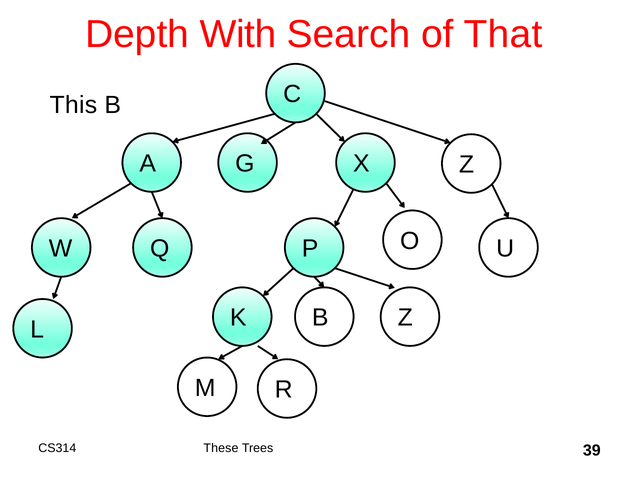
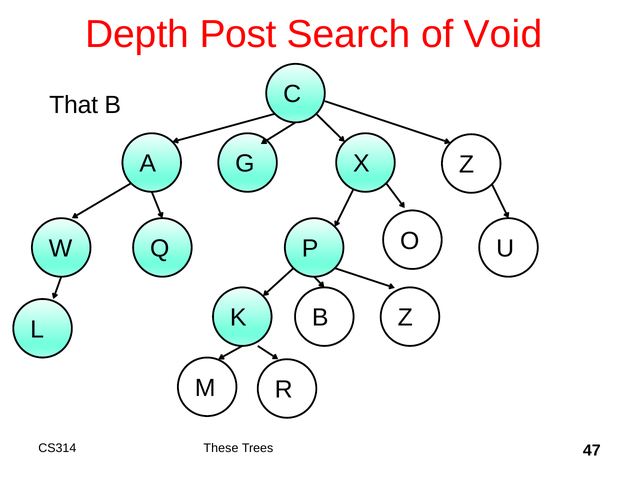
With: With -> Post
That: That -> Void
This: This -> That
39: 39 -> 47
